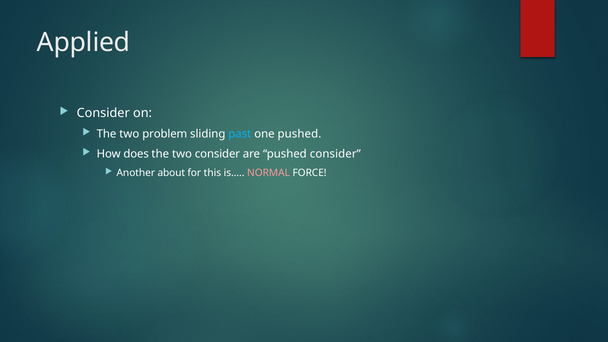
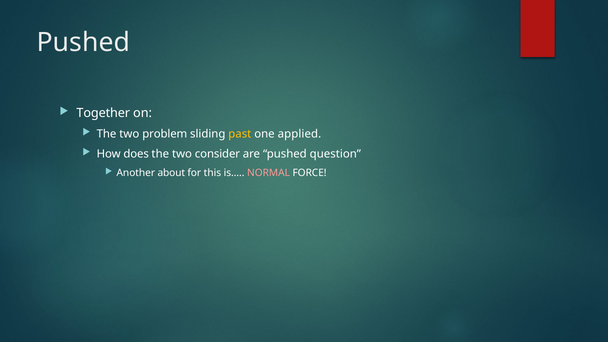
Applied at (84, 43): Applied -> Pushed
Consider at (103, 113): Consider -> Together
past colour: light blue -> yellow
one pushed: pushed -> applied
pushed consider: consider -> question
